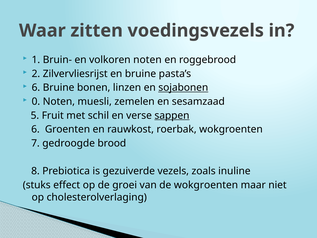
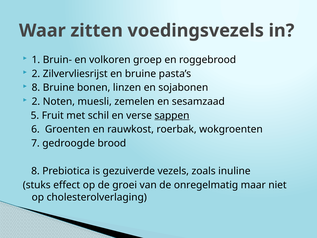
volkoren noten: noten -> groep
6 at (36, 88): 6 -> 8
sojabonen underline: present -> none
0 at (36, 101): 0 -> 2
de wokgroenten: wokgroenten -> onregelmatig
